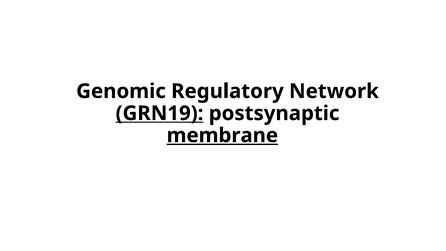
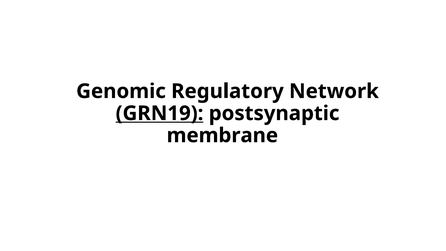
membrane underline: present -> none
